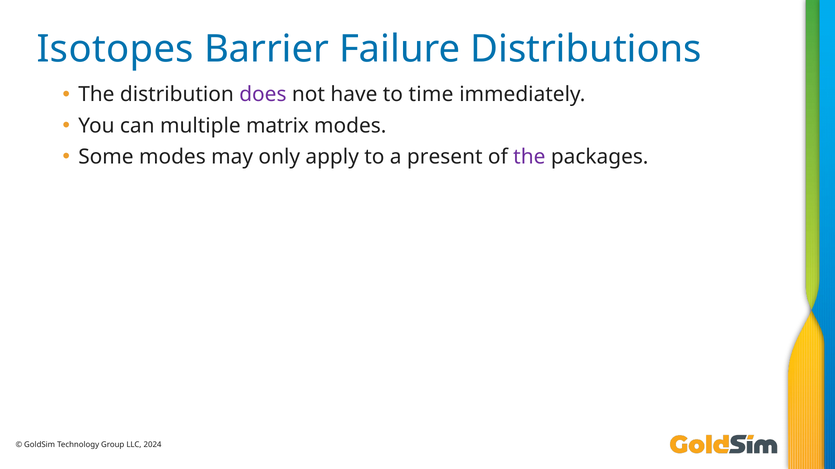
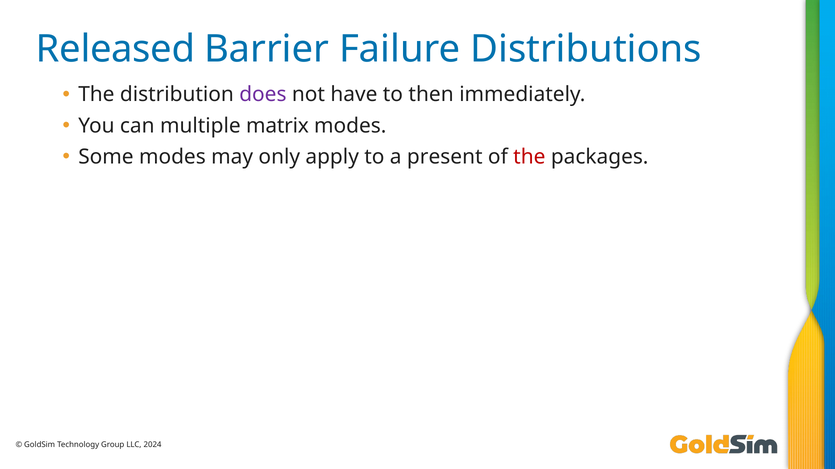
Isotopes: Isotopes -> Released
time: time -> then
the at (529, 157) colour: purple -> red
